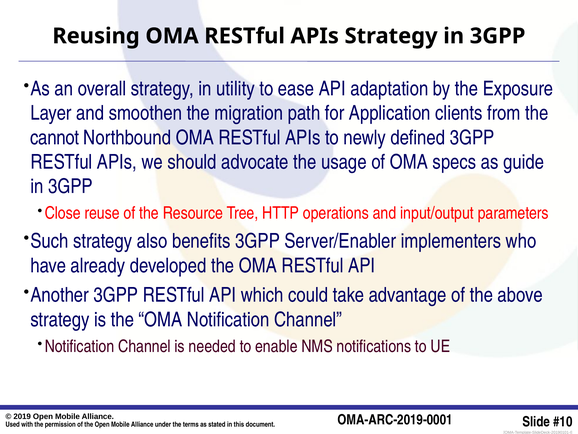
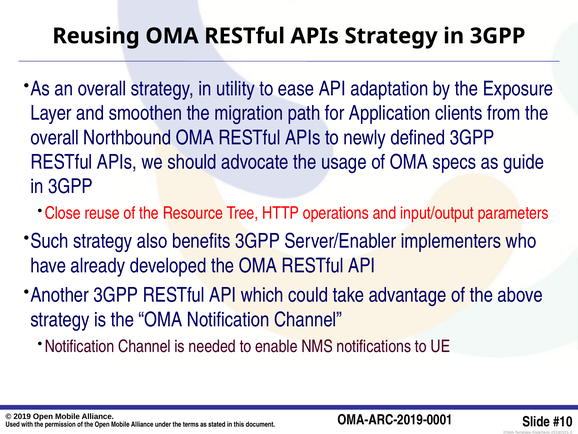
cannot at (55, 138): cannot -> overall
